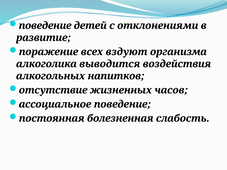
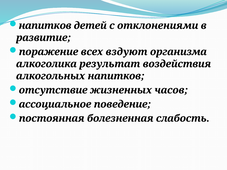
поведение at (45, 26): поведение -> напитков
выводится: выводится -> результат
